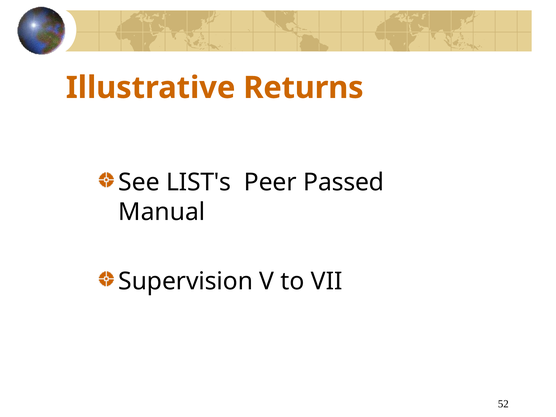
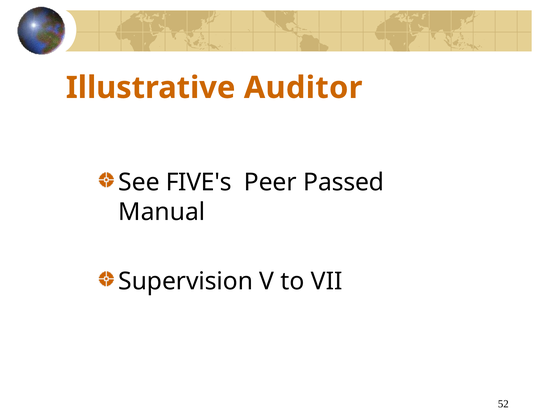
Returns: Returns -> Auditor
LIST's: LIST's -> FIVE's
